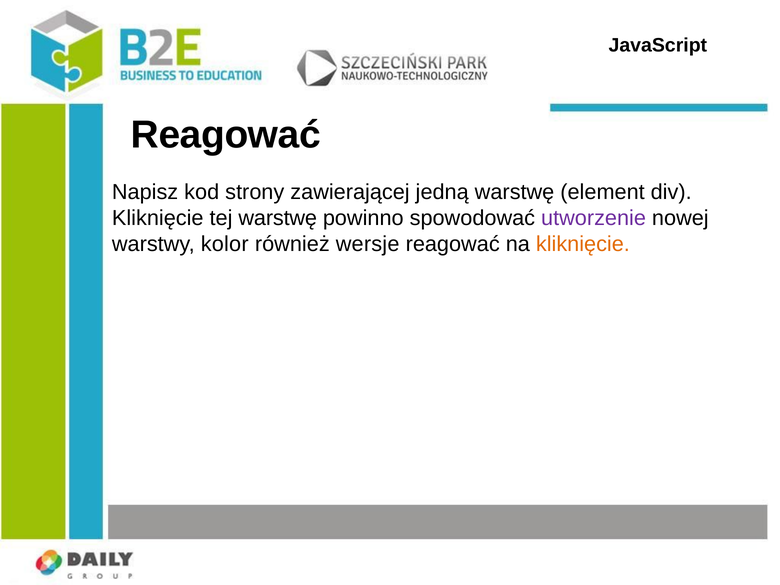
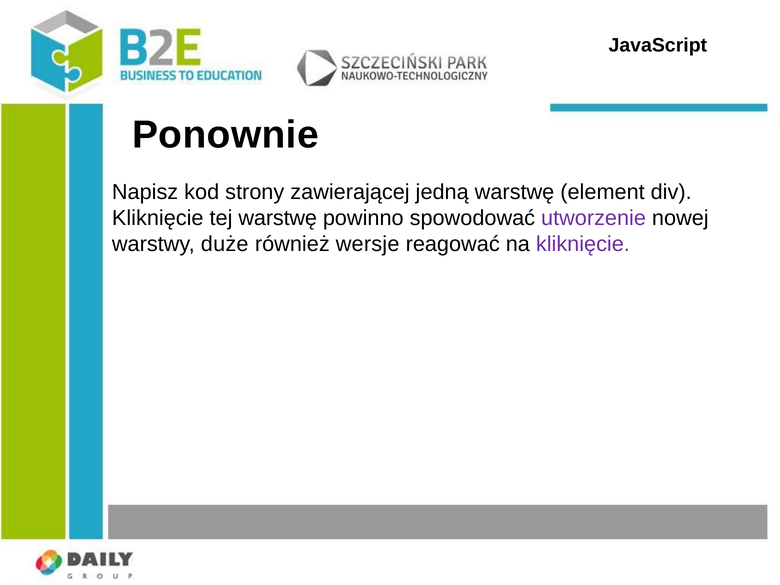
Reagować at (226, 135): Reagować -> Ponownie
kolor: kolor -> duże
kliknięcie at (583, 244) colour: orange -> purple
